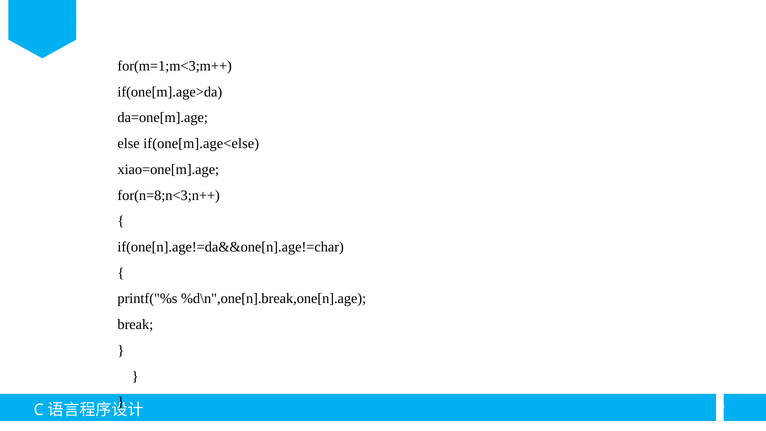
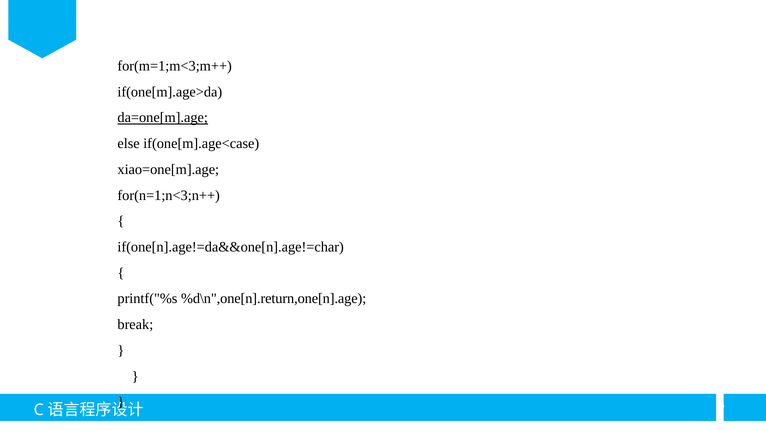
da=one[m].age underline: none -> present
if(one[m].age<else: if(one[m].age<else -> if(one[m].age<case
for(n=8;n<3;n++: for(n=8;n<3;n++ -> for(n=1;n<3;n++
%d\n",one[n].break,one[n].age: %d\n",one[n].break,one[n].age -> %d\n",one[n].return,one[n].age
